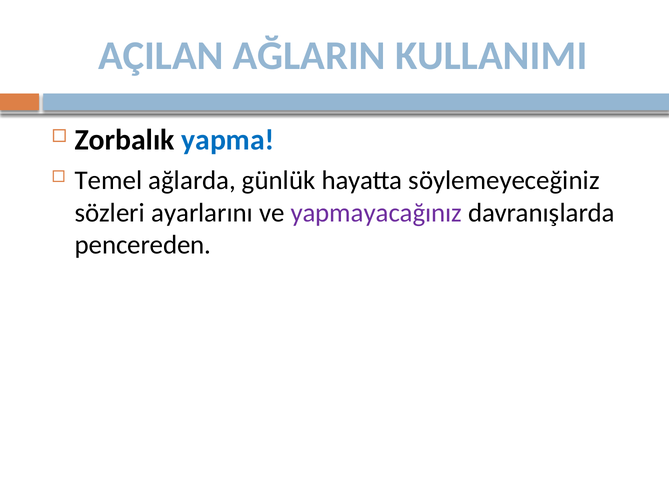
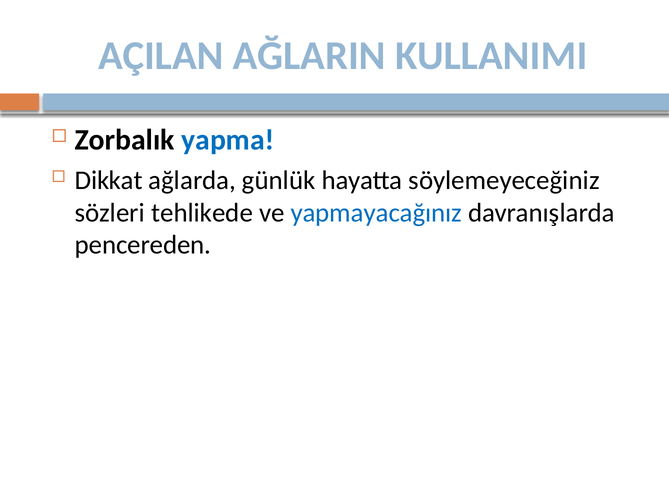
Temel: Temel -> Dikkat
ayarlarını: ayarlarını -> tehlikede
yapmayacağınız colour: purple -> blue
